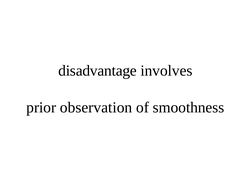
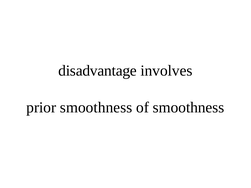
prior observation: observation -> smoothness
